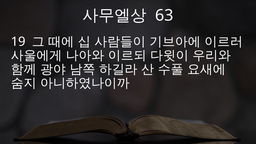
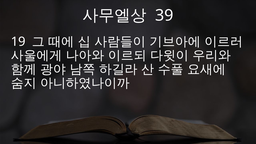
63: 63 -> 39
